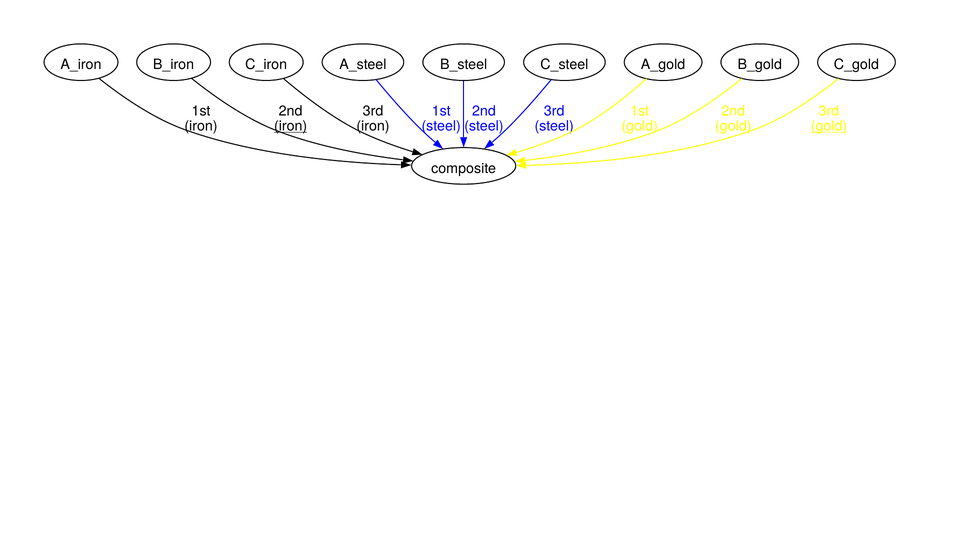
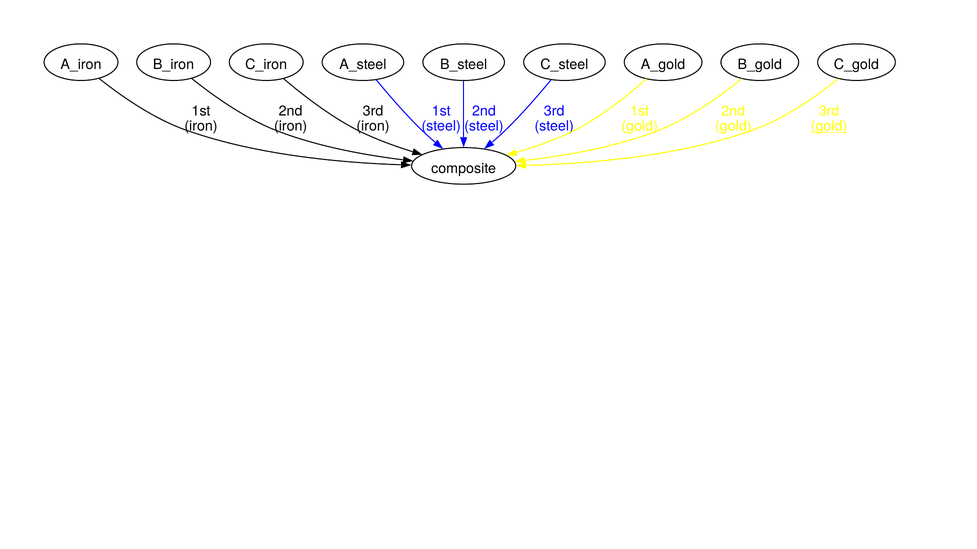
iron at (291, 126) underline: present -> none
